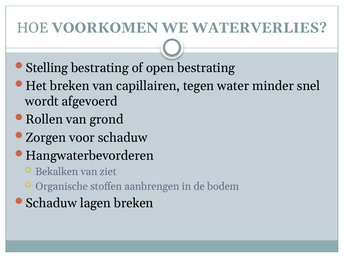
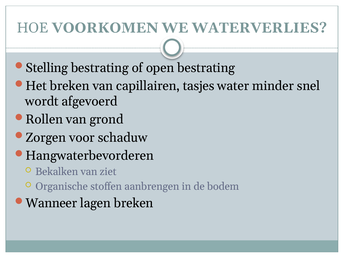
tegen: tegen -> tasjes
Schaduw at (51, 203): Schaduw -> Wanneer
